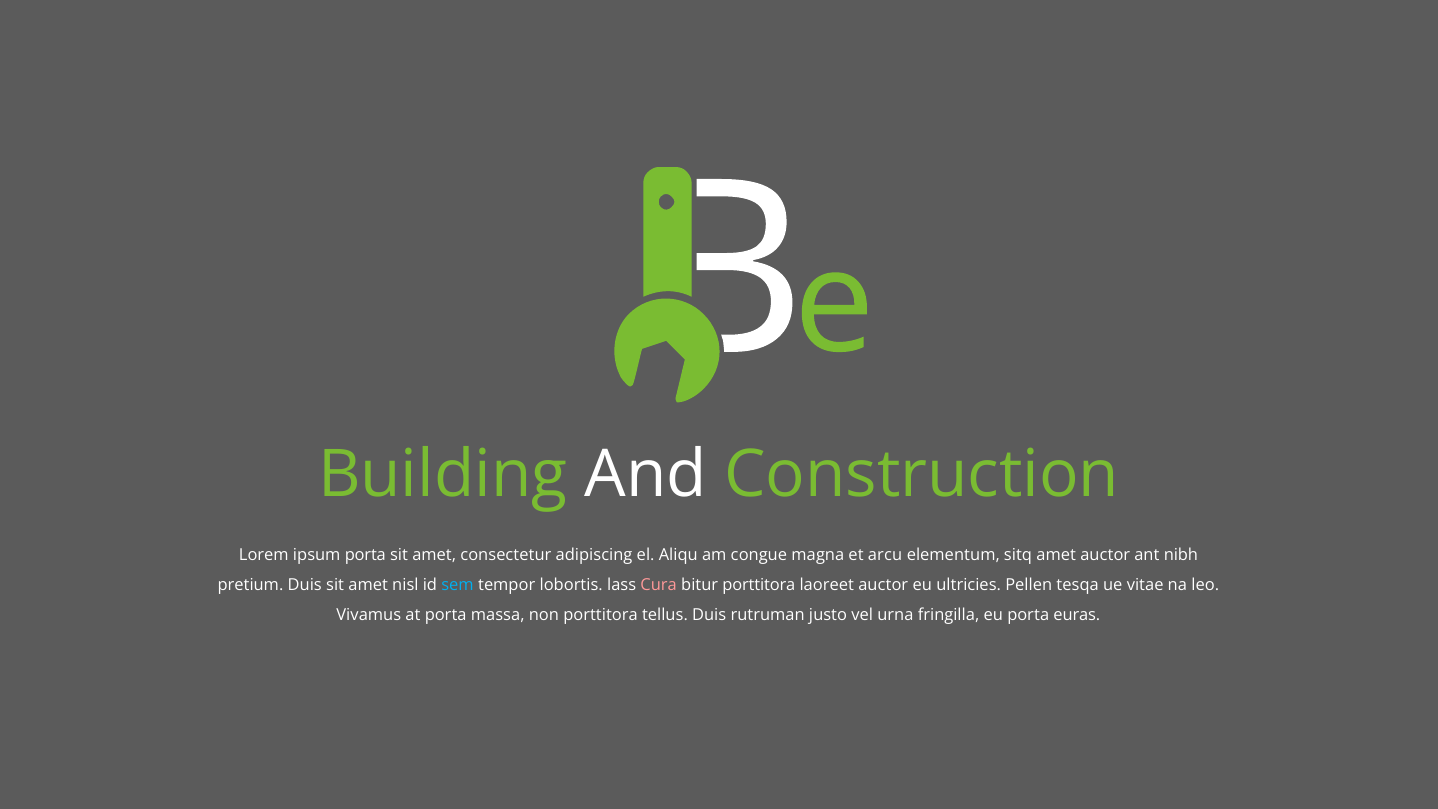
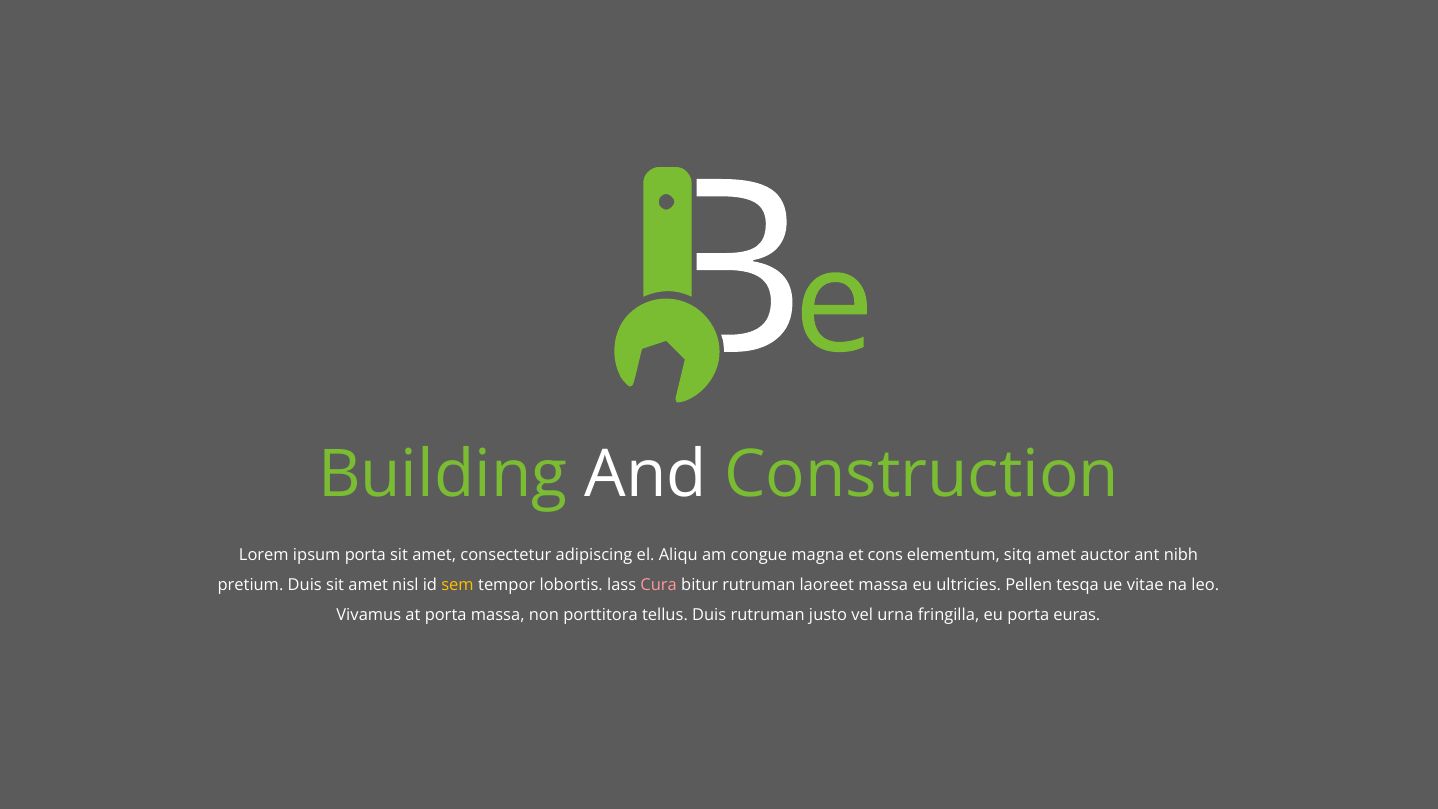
arcu: arcu -> cons
sem colour: light blue -> yellow
bitur porttitora: porttitora -> rutruman
laoreet auctor: auctor -> massa
